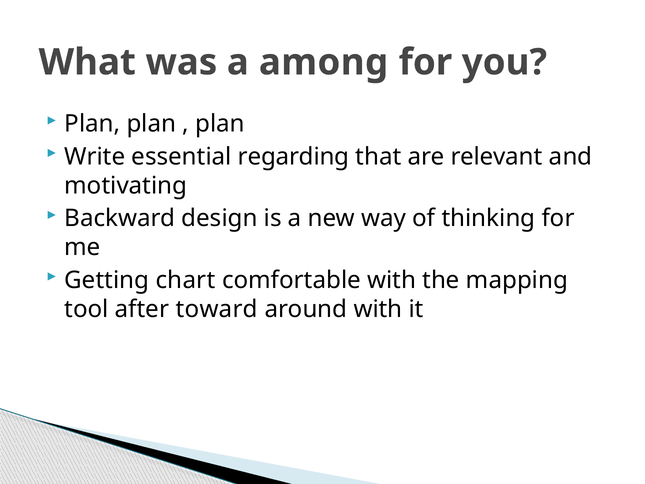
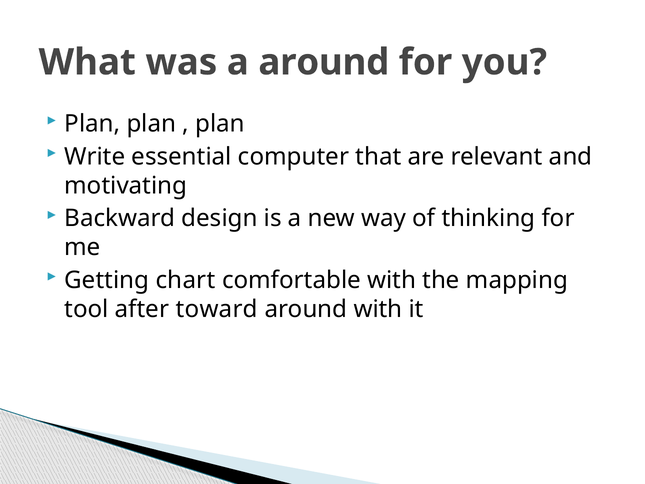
a among: among -> around
regarding: regarding -> computer
